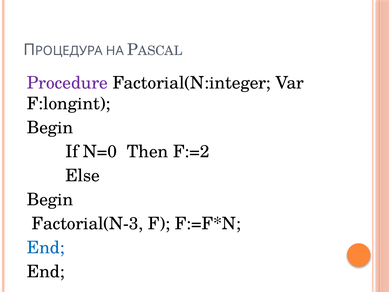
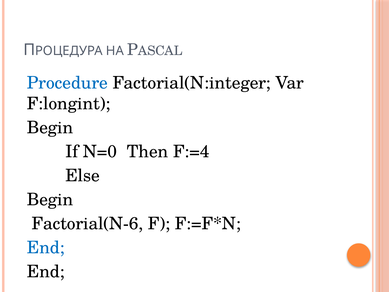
Procedure colour: purple -> blue
F:=2: F:=2 -> F:=4
Factorial(N-3: Factorial(N-3 -> Factorial(N-6
